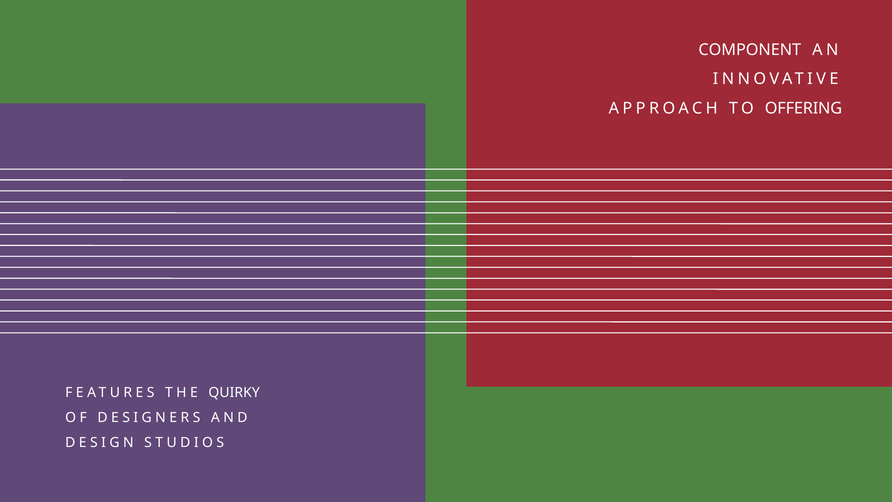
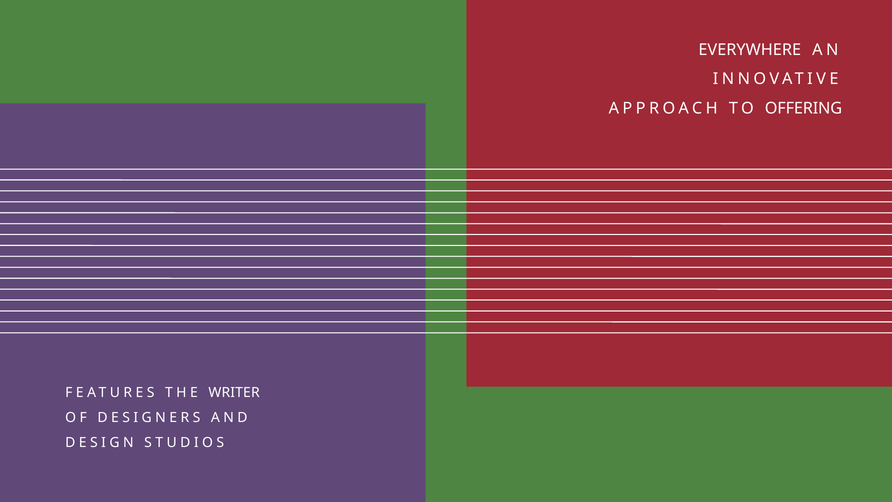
COMPONENT: COMPONENT -> EVERYWHERE
QUIRKY: QUIRKY -> WRITER
